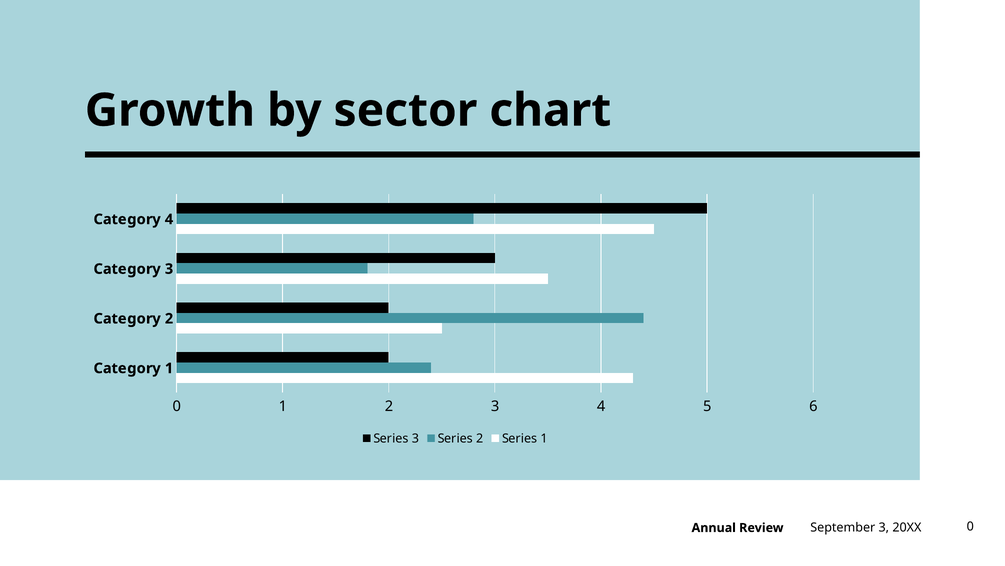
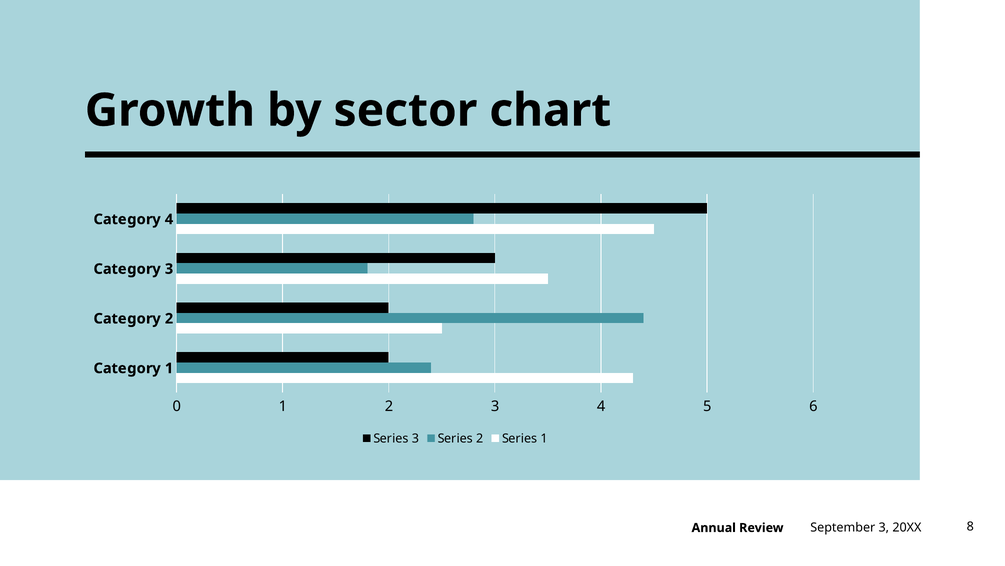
Review 0: 0 -> 8
